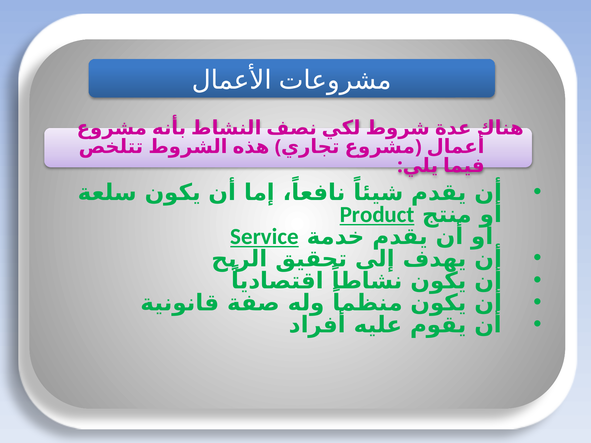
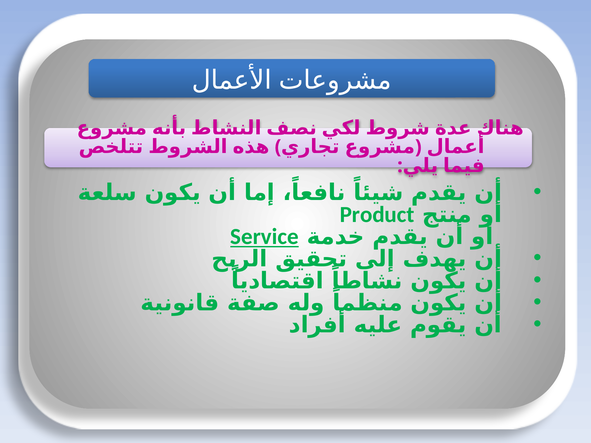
Product underline: present -> none
